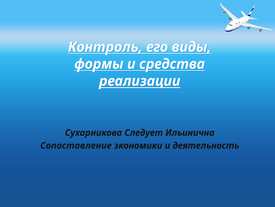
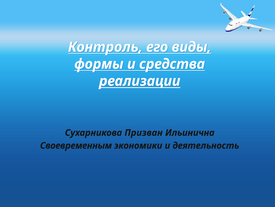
Следует: Следует -> Призван
Сопоставление: Сопоставление -> Своевременным
